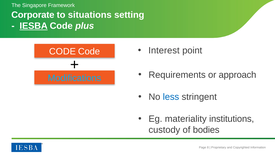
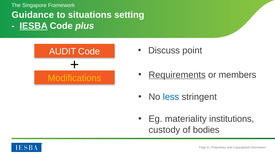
Corporate: Corporate -> Guidance
Interest: Interest -> Discuss
CODE at (62, 51): CODE -> AUDIT
Requirements underline: none -> present
approach: approach -> members
Modifications colour: light blue -> yellow
